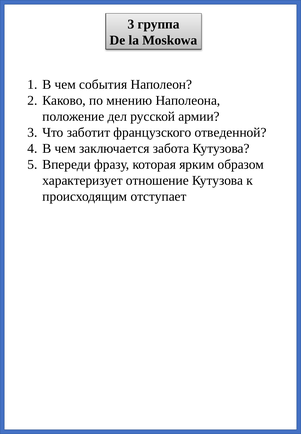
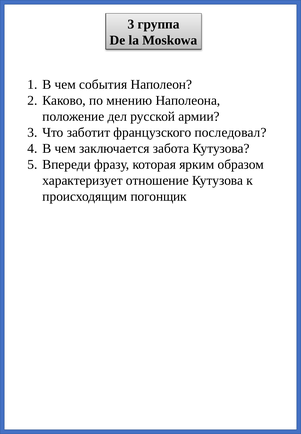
отведенной: отведенной -> последовал
отступает: отступает -> погонщик
